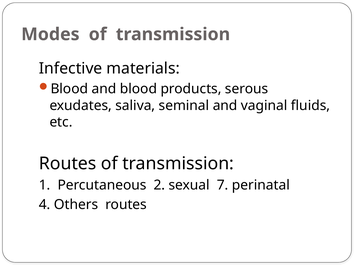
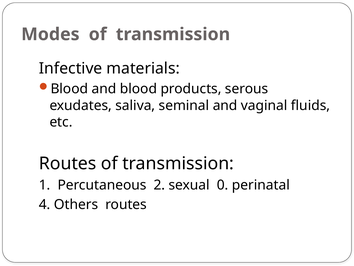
7: 7 -> 0
